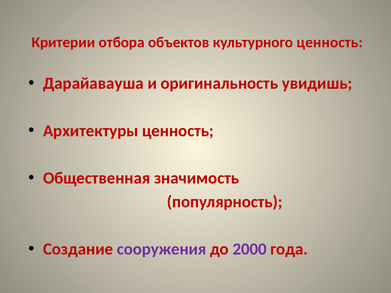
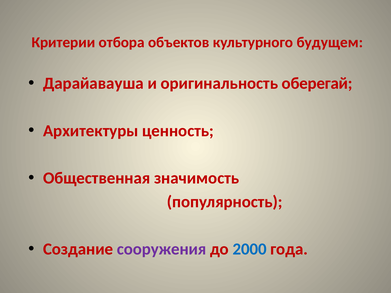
культурного ценность: ценность -> будущем
увидишь: увидишь -> оберегай
2000 colour: purple -> blue
